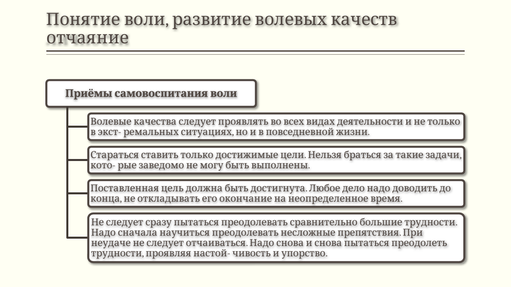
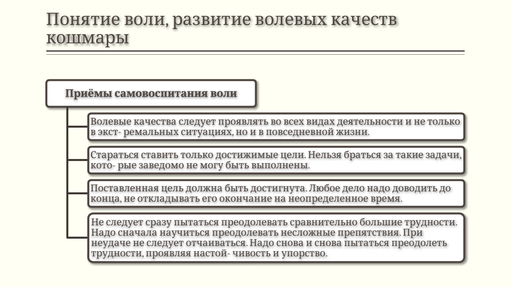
отчаяние: отчаяние -> кошмары
